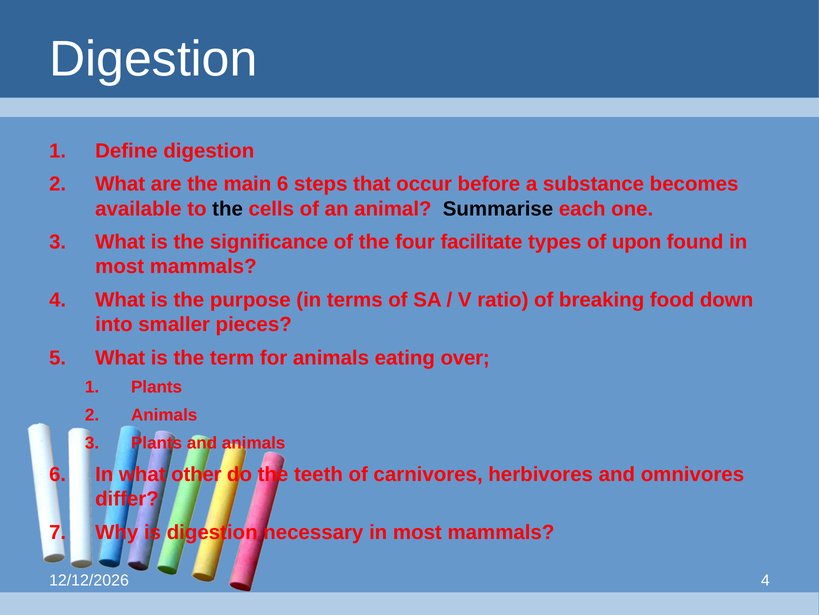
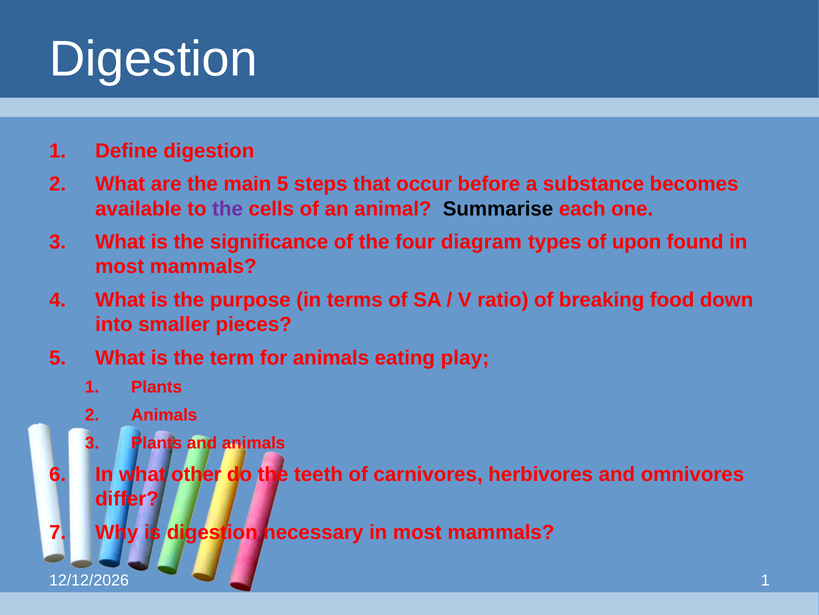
main 6: 6 -> 5
the at (228, 209) colour: black -> purple
facilitate: facilitate -> diagram
over: over -> play
4 at (765, 580): 4 -> 1
